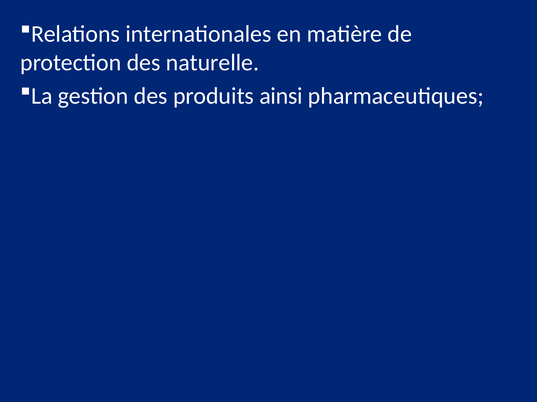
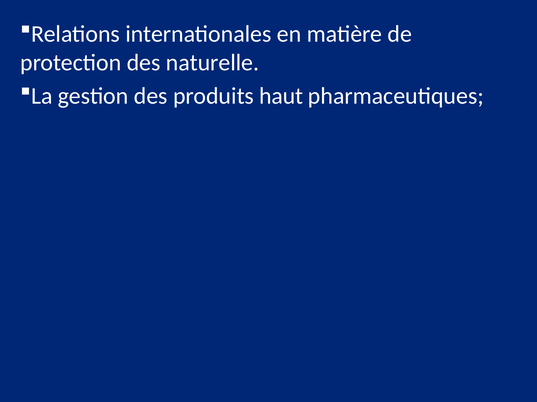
ainsi: ainsi -> haut
